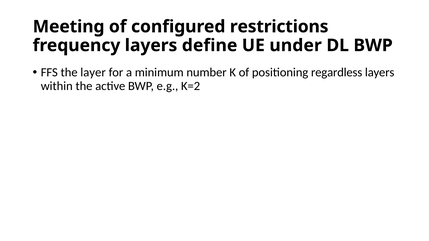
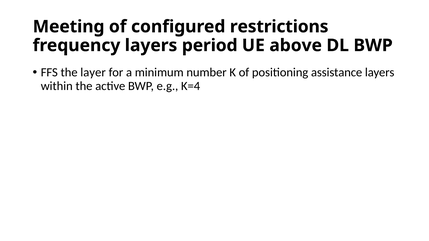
define: define -> period
under: under -> above
regardless: regardless -> assistance
K=2: K=2 -> K=4
